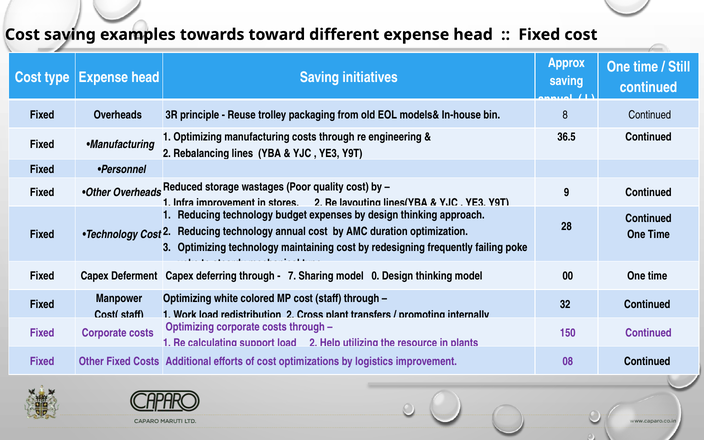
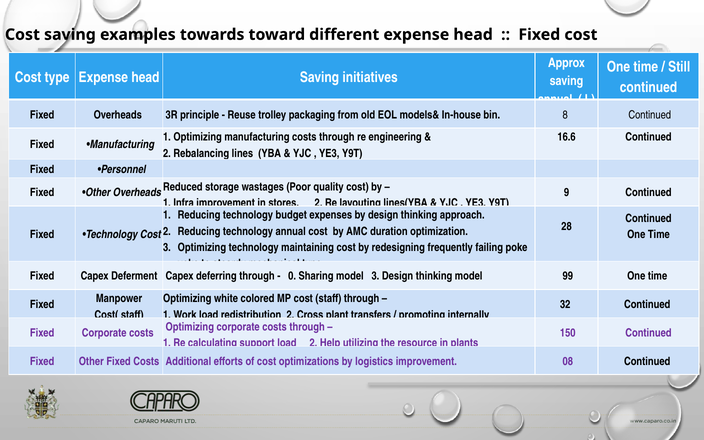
36.5: 36.5 -> 16.6
7: 7 -> 0
model 0: 0 -> 3
00: 00 -> 99
